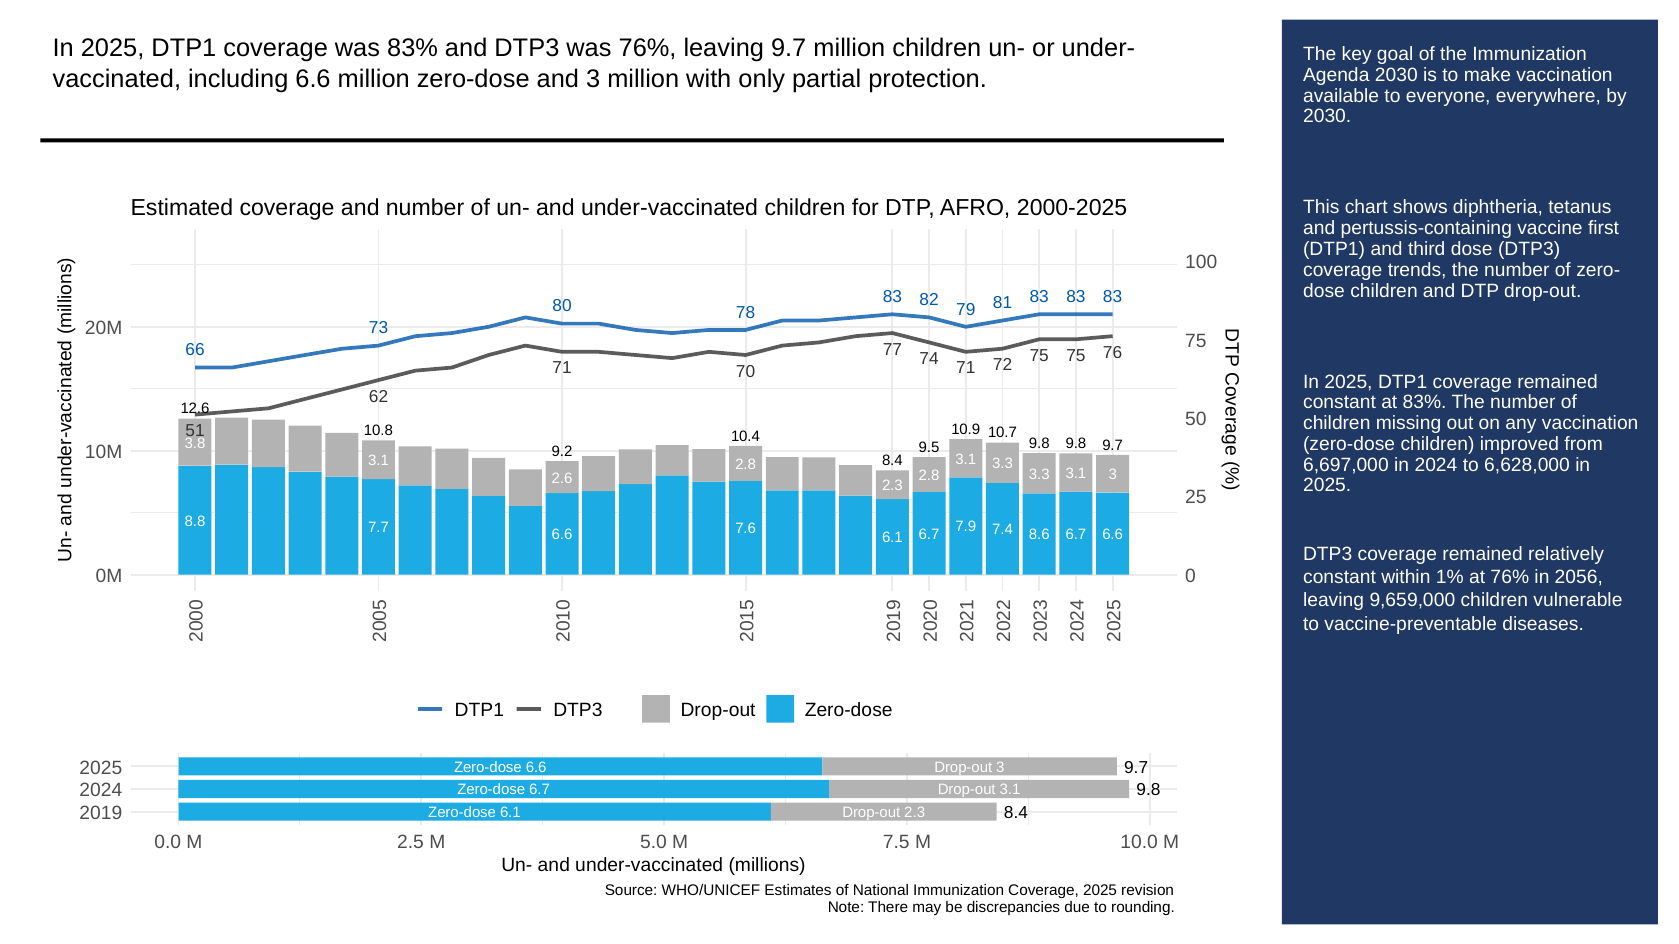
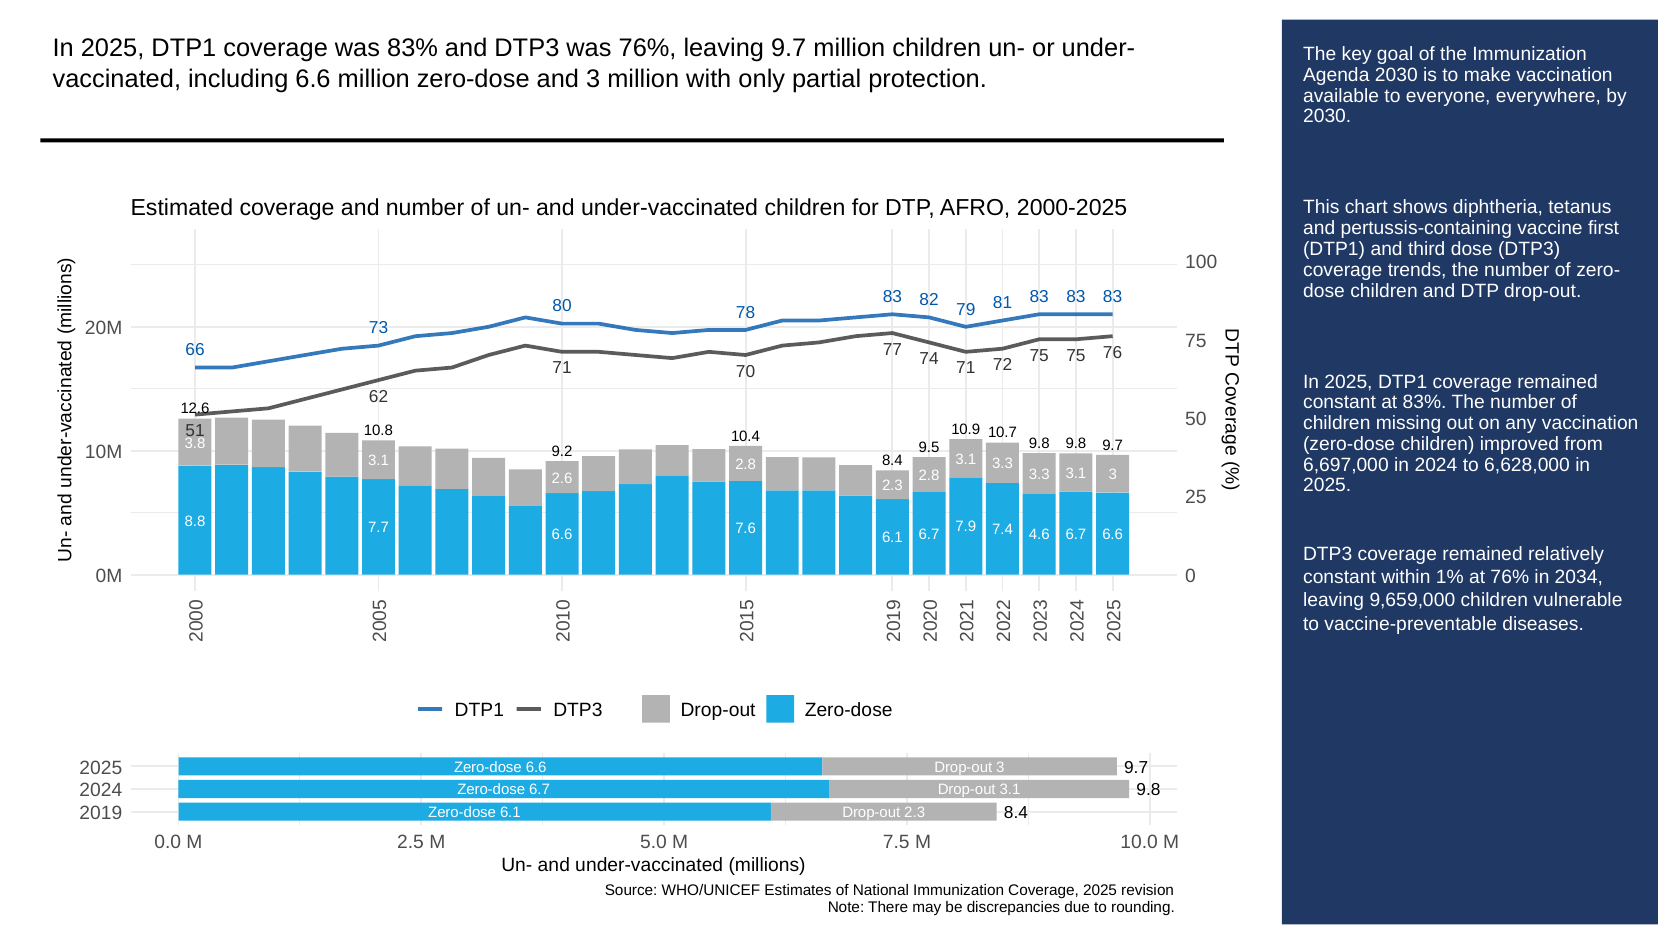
8.6: 8.6 -> 4.6
2056: 2056 -> 2034
